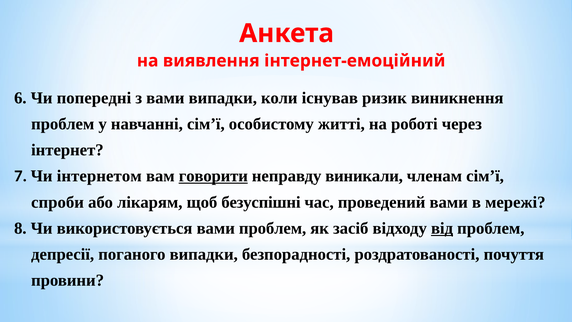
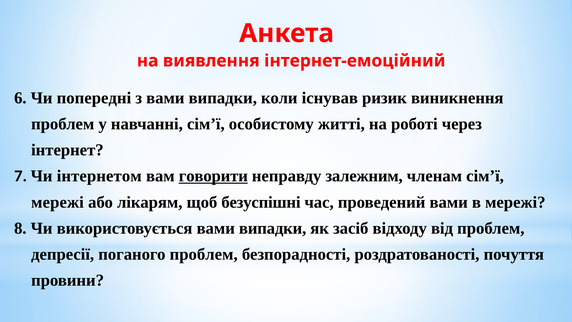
виникали: виникали -> залежним
спроби at (58, 202): спроби -> мережі
використовується вами проблем: проблем -> випадки
від underline: present -> none
поганого випадки: випадки -> проблем
